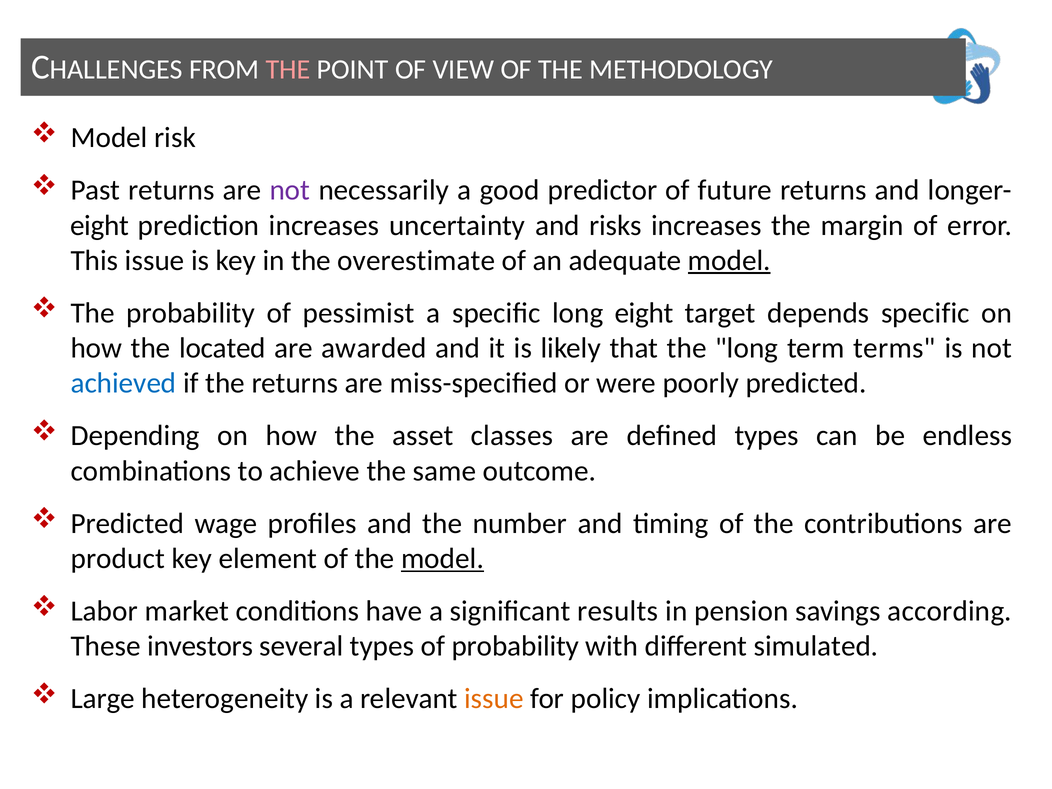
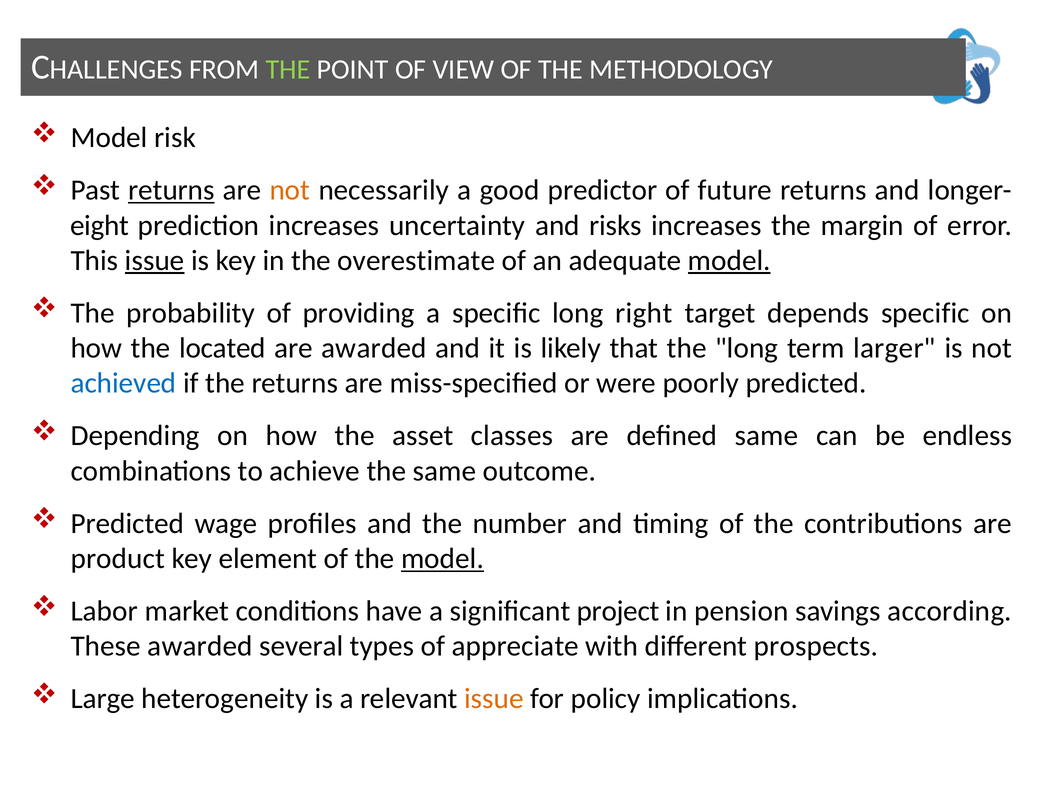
THE at (288, 69) colour: pink -> light green
returns at (171, 190) underline: none -> present
not at (290, 190) colour: purple -> orange
issue at (155, 260) underline: none -> present
pessimist: pessimist -> providing
long eight: eight -> right
terms: terms -> larger
defined types: types -> same
results: results -> project
These investors: investors -> awarded
of probability: probability -> appreciate
simulated: simulated -> prospects
